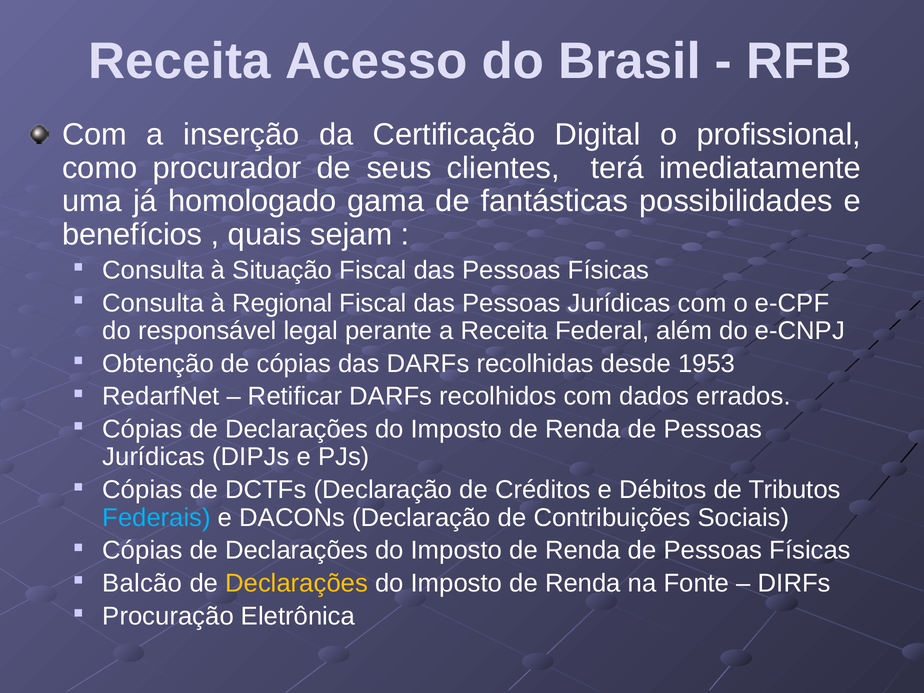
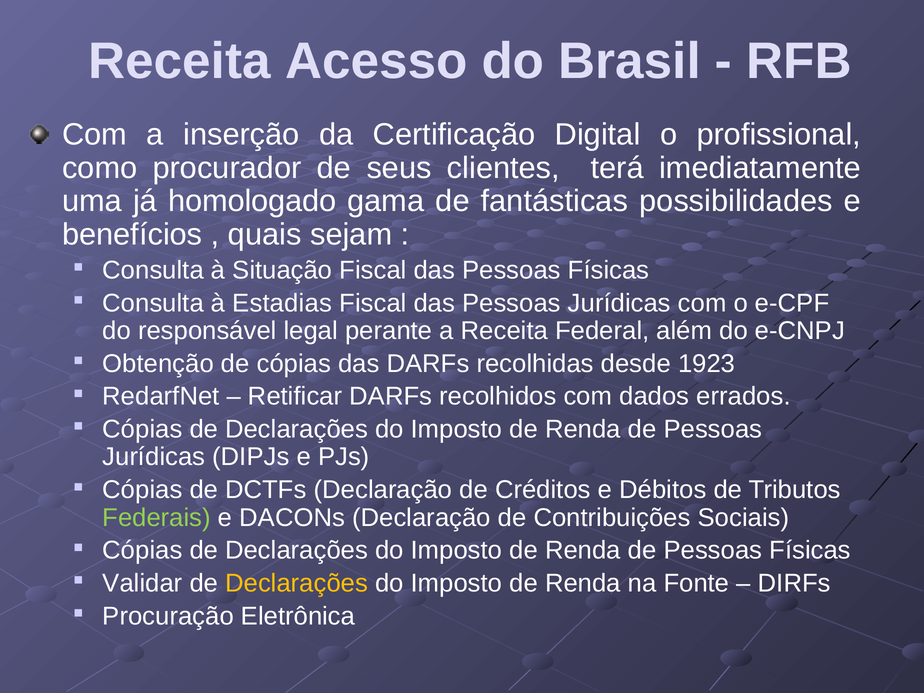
Regional: Regional -> Estadias
1953: 1953 -> 1923
Federais colour: light blue -> light green
Balcão: Balcão -> Validar
